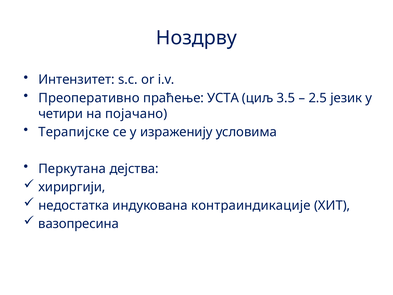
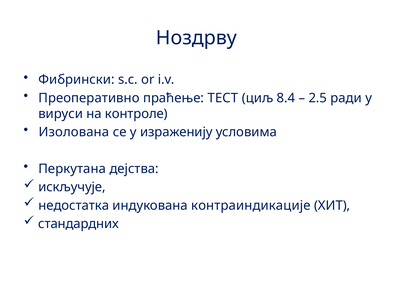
Интензитет: Интензитет -> Фибрински
УСТА: УСТА -> ТЕСТ
3.5: 3.5 -> 8.4
језик: језик -> ради
четири: четири -> вируси
појачано: појачано -> контроле
Терапијске: Терапијске -> Изолована
хириргији: хириргији -> искључује
вазопресина: вазопресина -> стандардних
